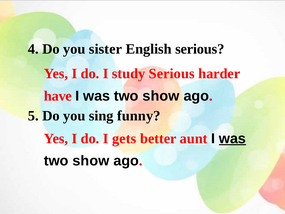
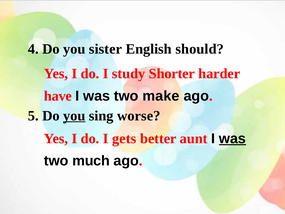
English serious: serious -> should
study Serious: Serious -> Shorter
show at (161, 96): show -> make
you at (74, 116) underline: none -> present
funny: funny -> worse
show at (91, 161): show -> much
